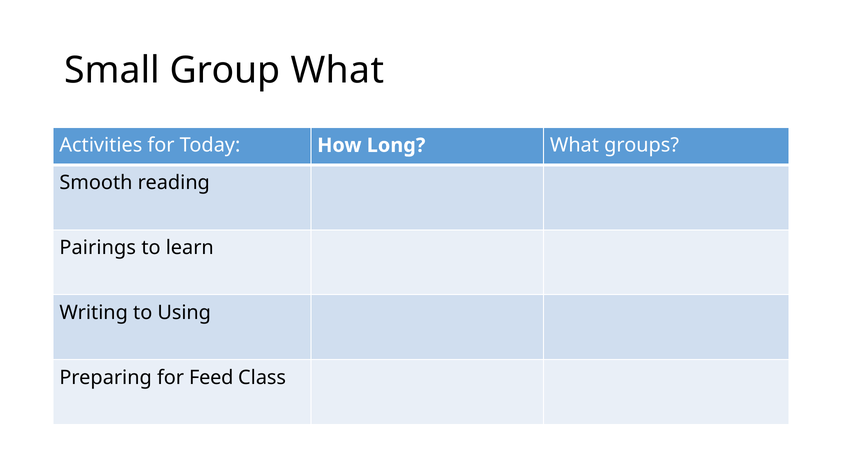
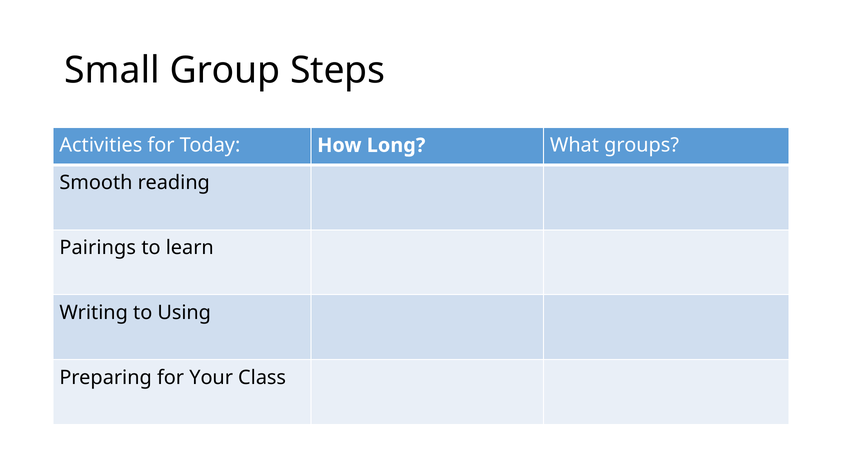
Group What: What -> Steps
Feed: Feed -> Your
